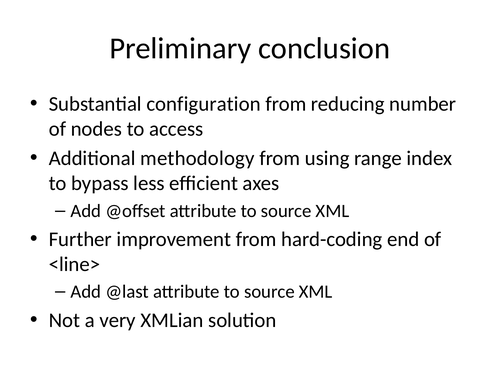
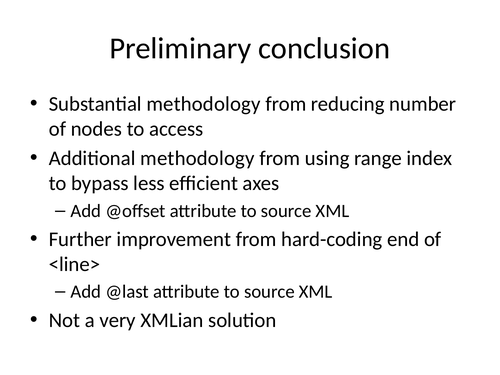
Substantial configuration: configuration -> methodology
